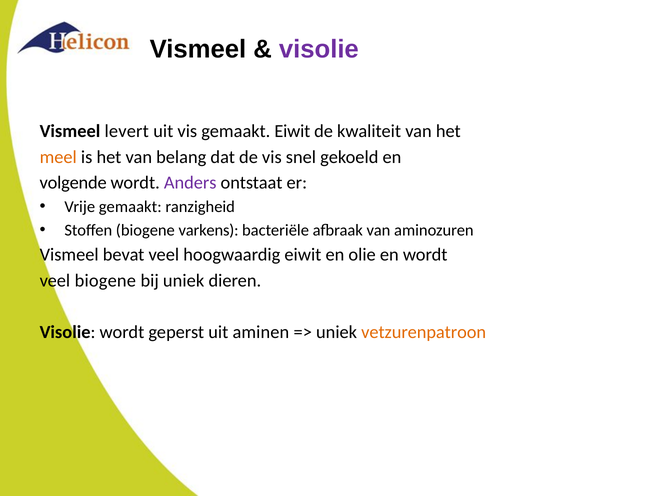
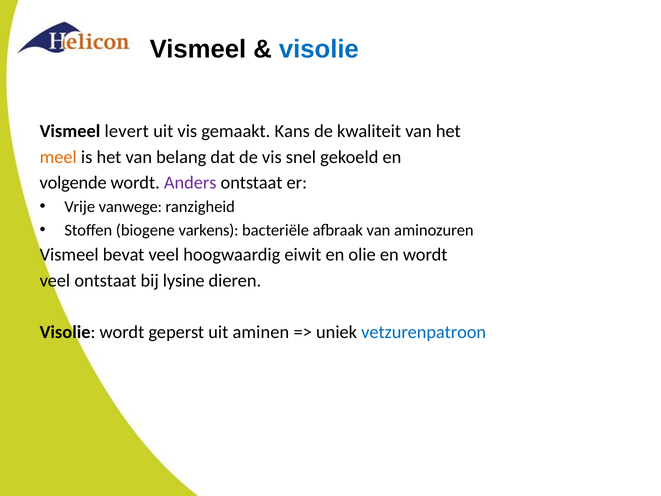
visolie at (319, 49) colour: purple -> blue
gemaakt Eiwit: Eiwit -> Kans
Vrije gemaakt: gemaakt -> vanwege
veel biogene: biogene -> ontstaat
bij uniek: uniek -> lysine
vetzurenpatroon colour: orange -> blue
